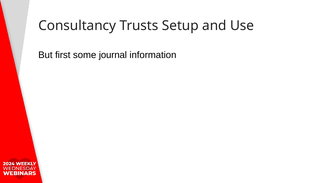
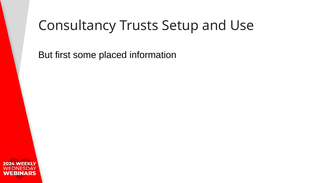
journal: journal -> placed
